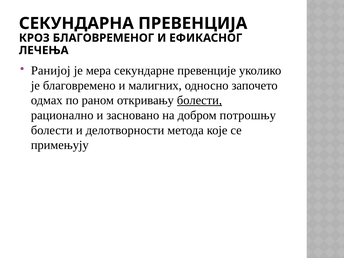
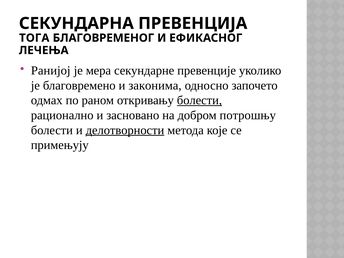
КРОЗ: КРОЗ -> ТОГА
малигних: малигних -> законима
делотворности underline: none -> present
